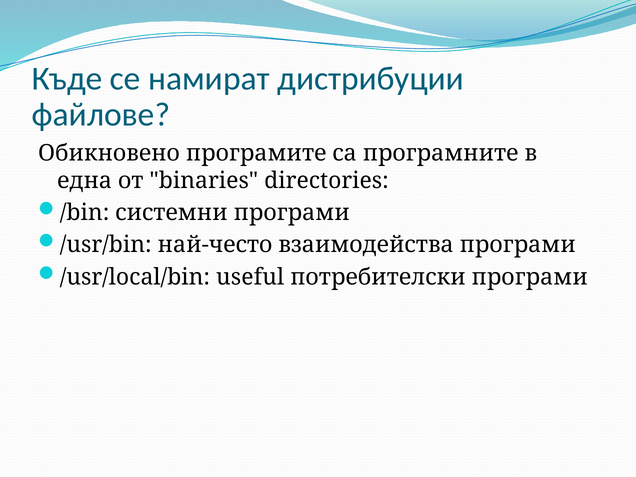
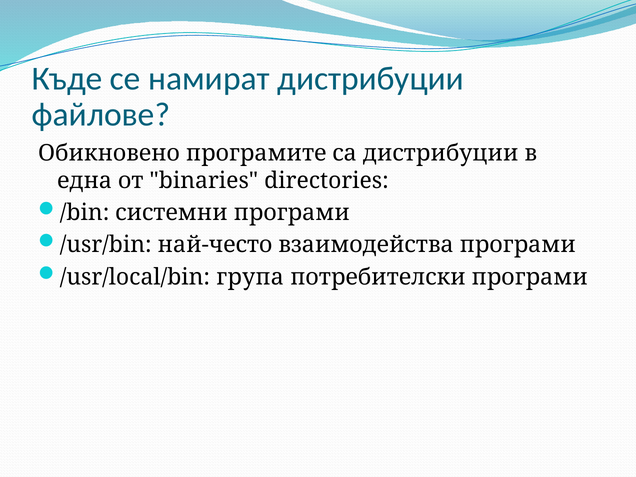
са програмните: програмните -> дистрибуции
useful: useful -> група
